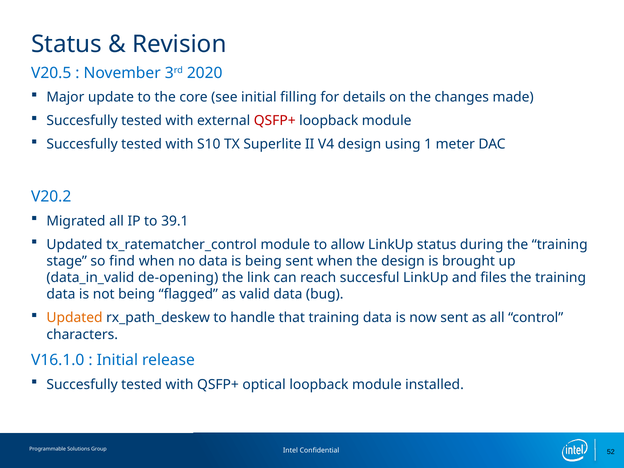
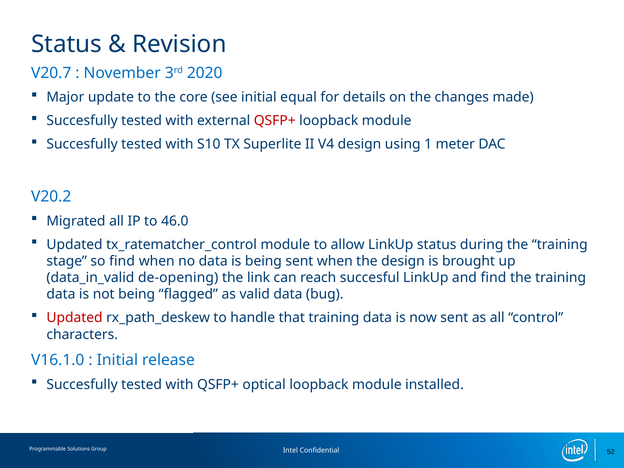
V20.5: V20.5 -> V20.7
filling: filling -> equal
39.1: 39.1 -> 46.0
and files: files -> find
Updated at (75, 318) colour: orange -> red
